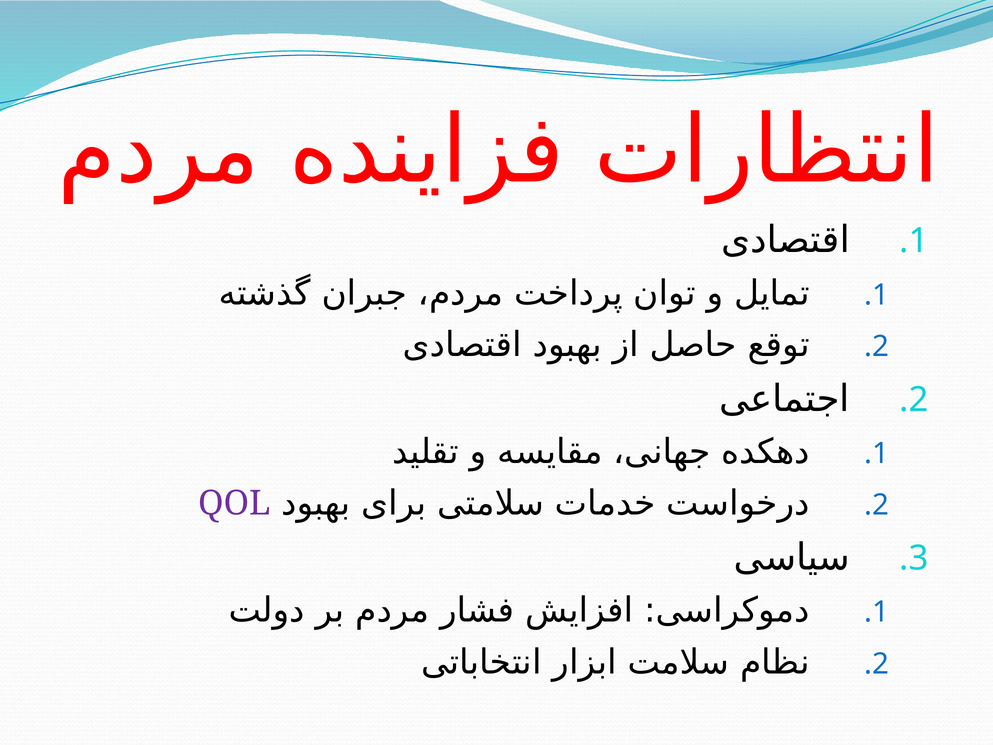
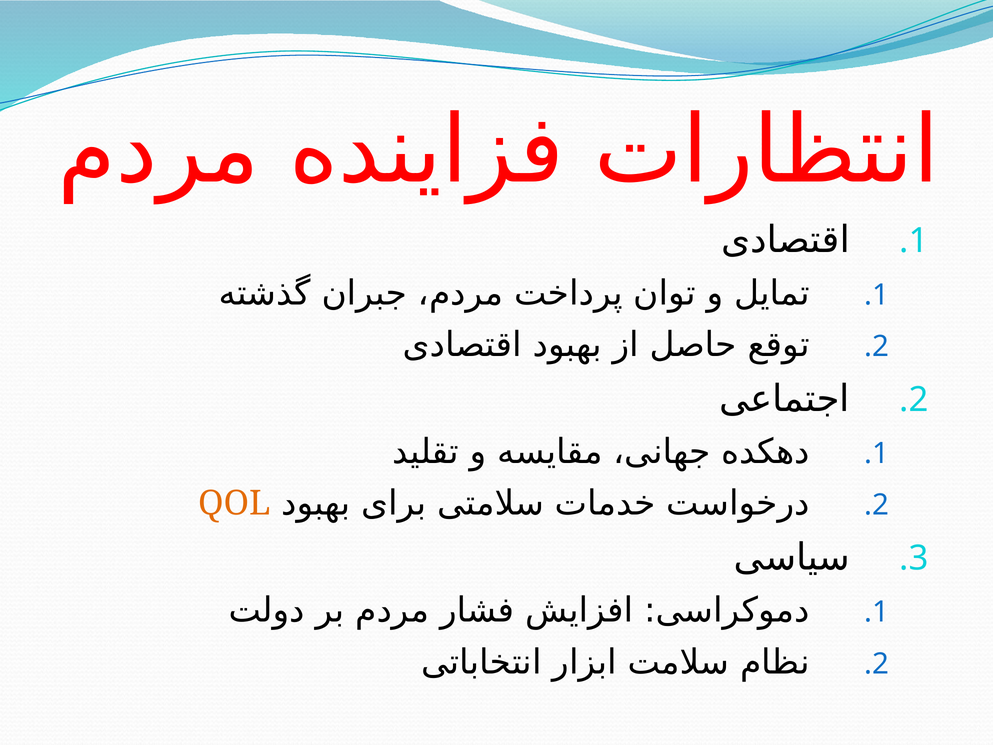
QOL colour: purple -> orange
